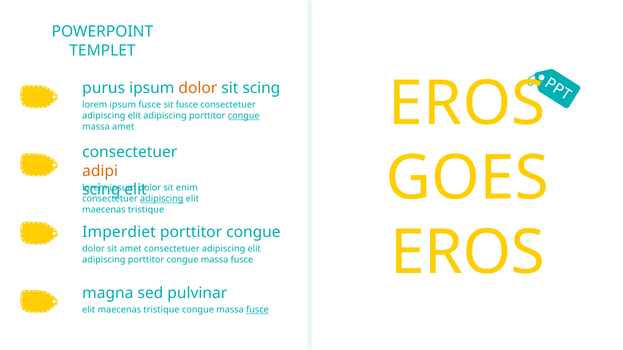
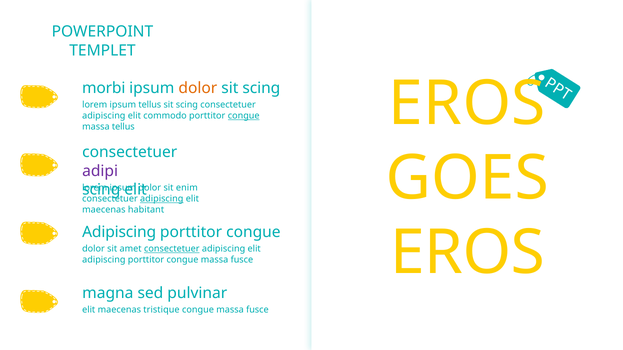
purus: purus -> morbi
ipsum fusce: fusce -> tellus
fusce at (187, 105): fusce -> scing
adipiscing at (165, 116): adipiscing -> commodo
massa amet: amet -> tellus
adipi colour: orange -> purple
tristique at (146, 210): tristique -> habitant
Imperdiet at (119, 232): Imperdiet -> Adipiscing
consectetuer at (172, 249) underline: none -> present
fusce at (257, 310) underline: present -> none
